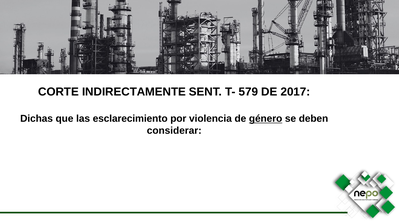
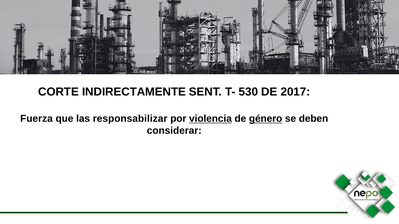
579: 579 -> 530
Dichas: Dichas -> Fuerza
esclarecimiento: esclarecimiento -> responsabilizar
violencia underline: none -> present
